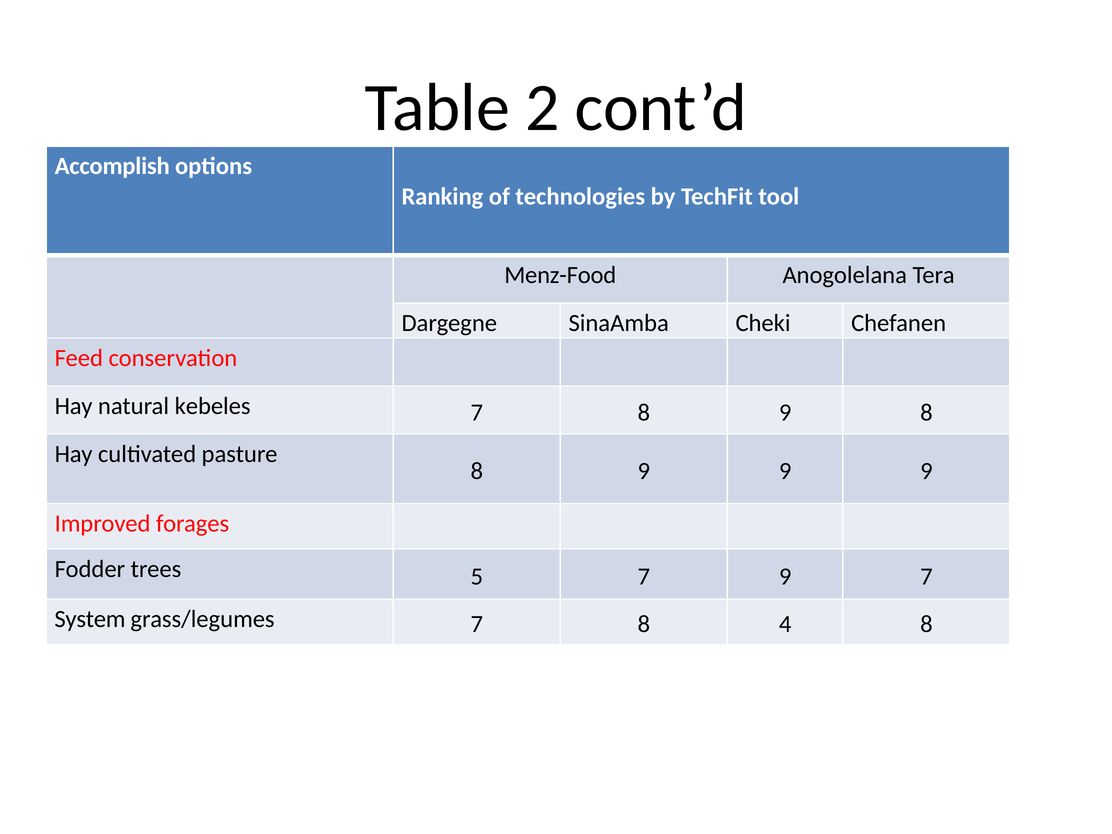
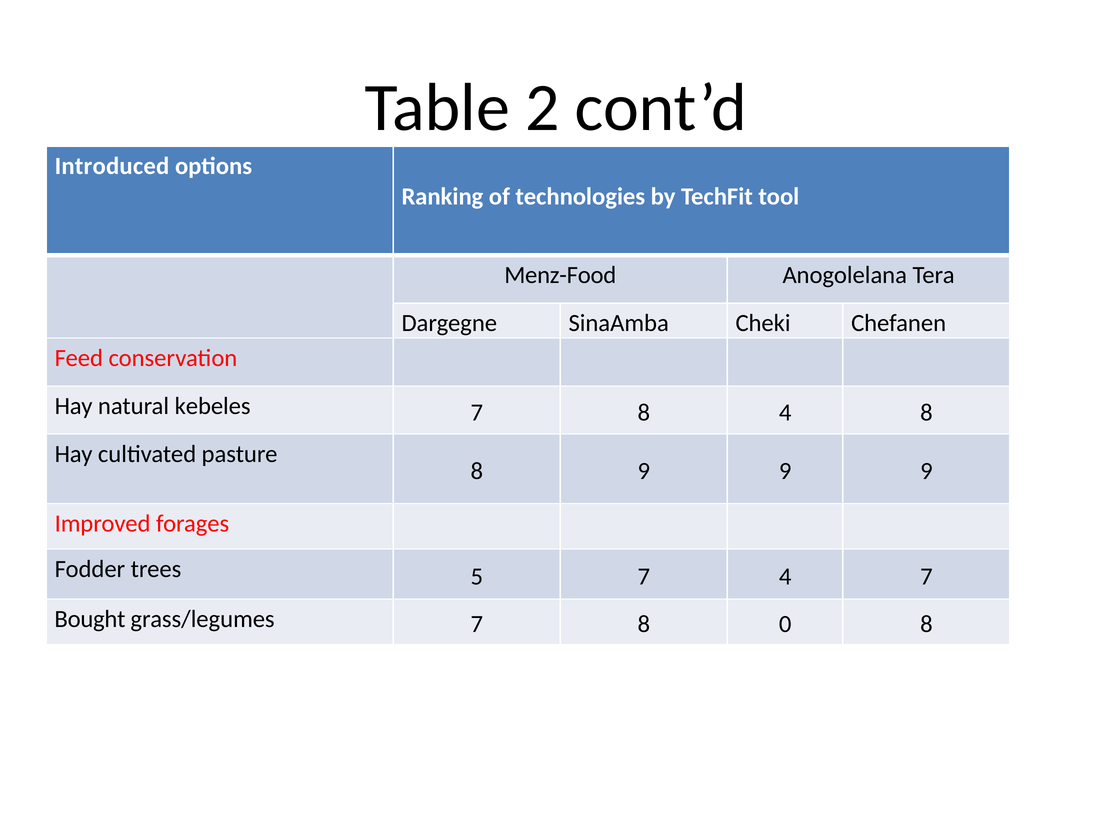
Accomplish: Accomplish -> Introduced
7 8 9: 9 -> 4
7 9: 9 -> 4
System: System -> Bought
4: 4 -> 0
